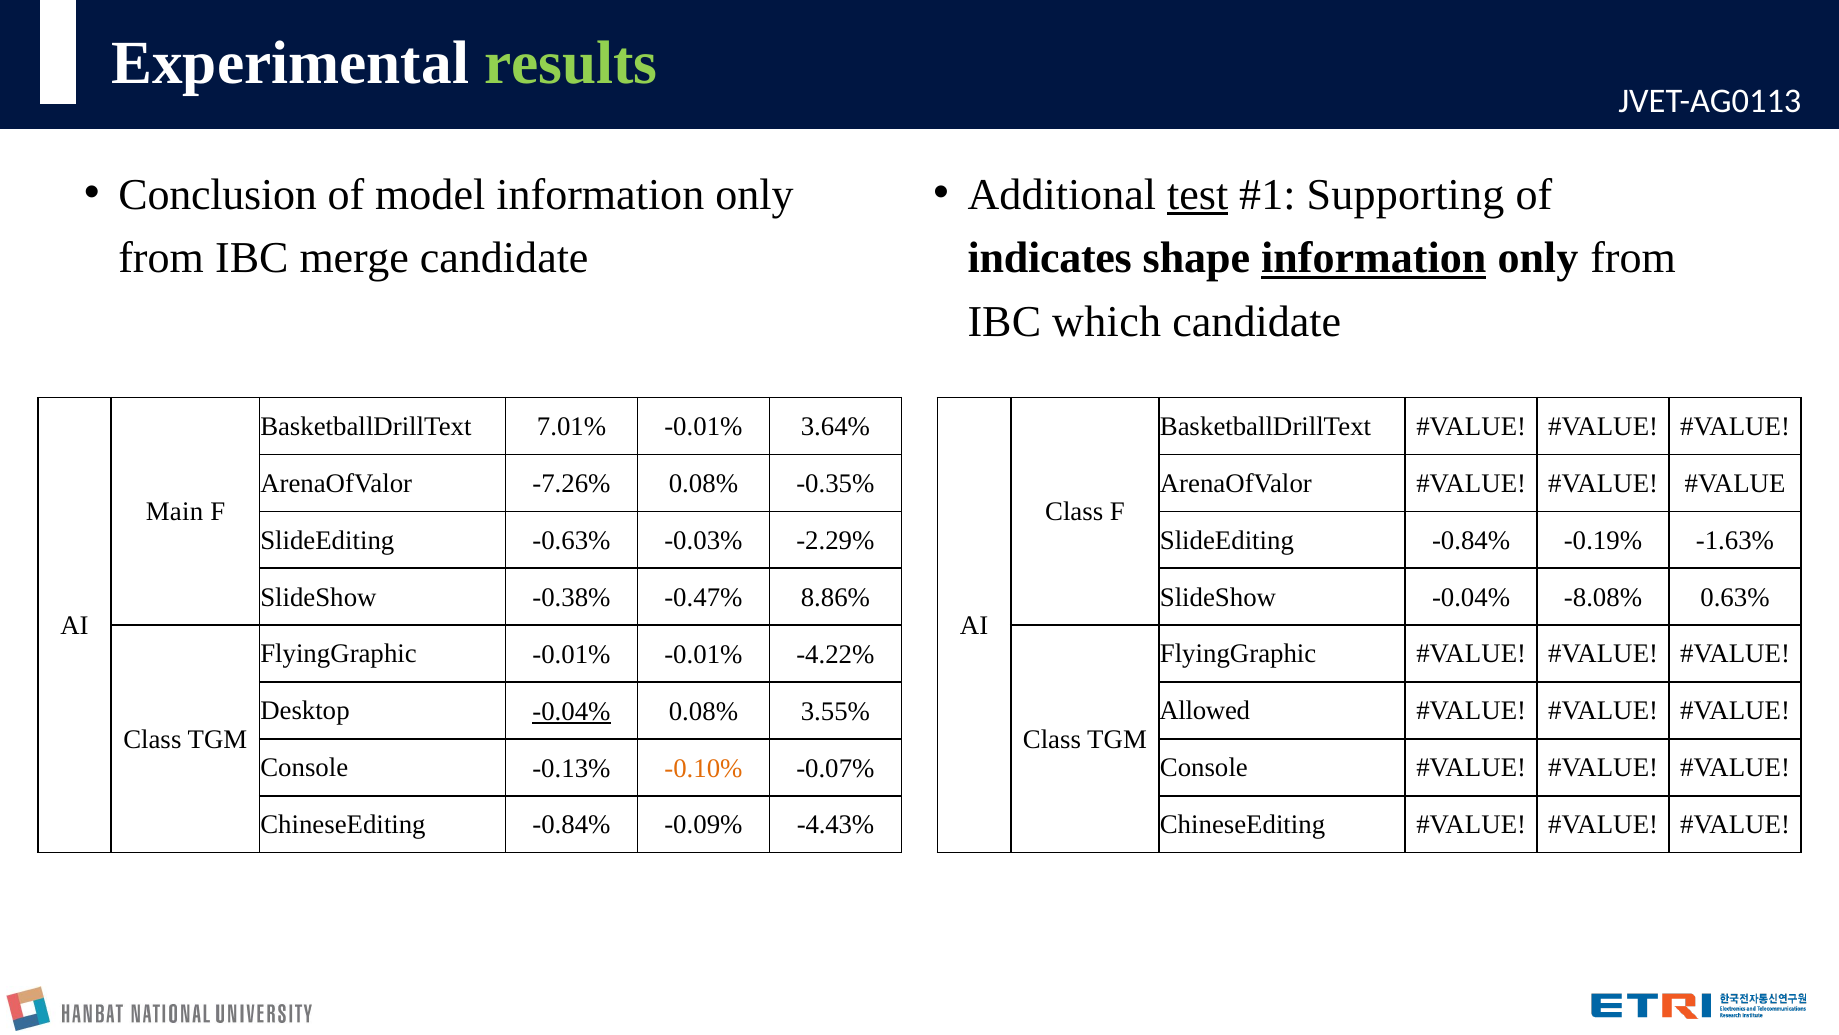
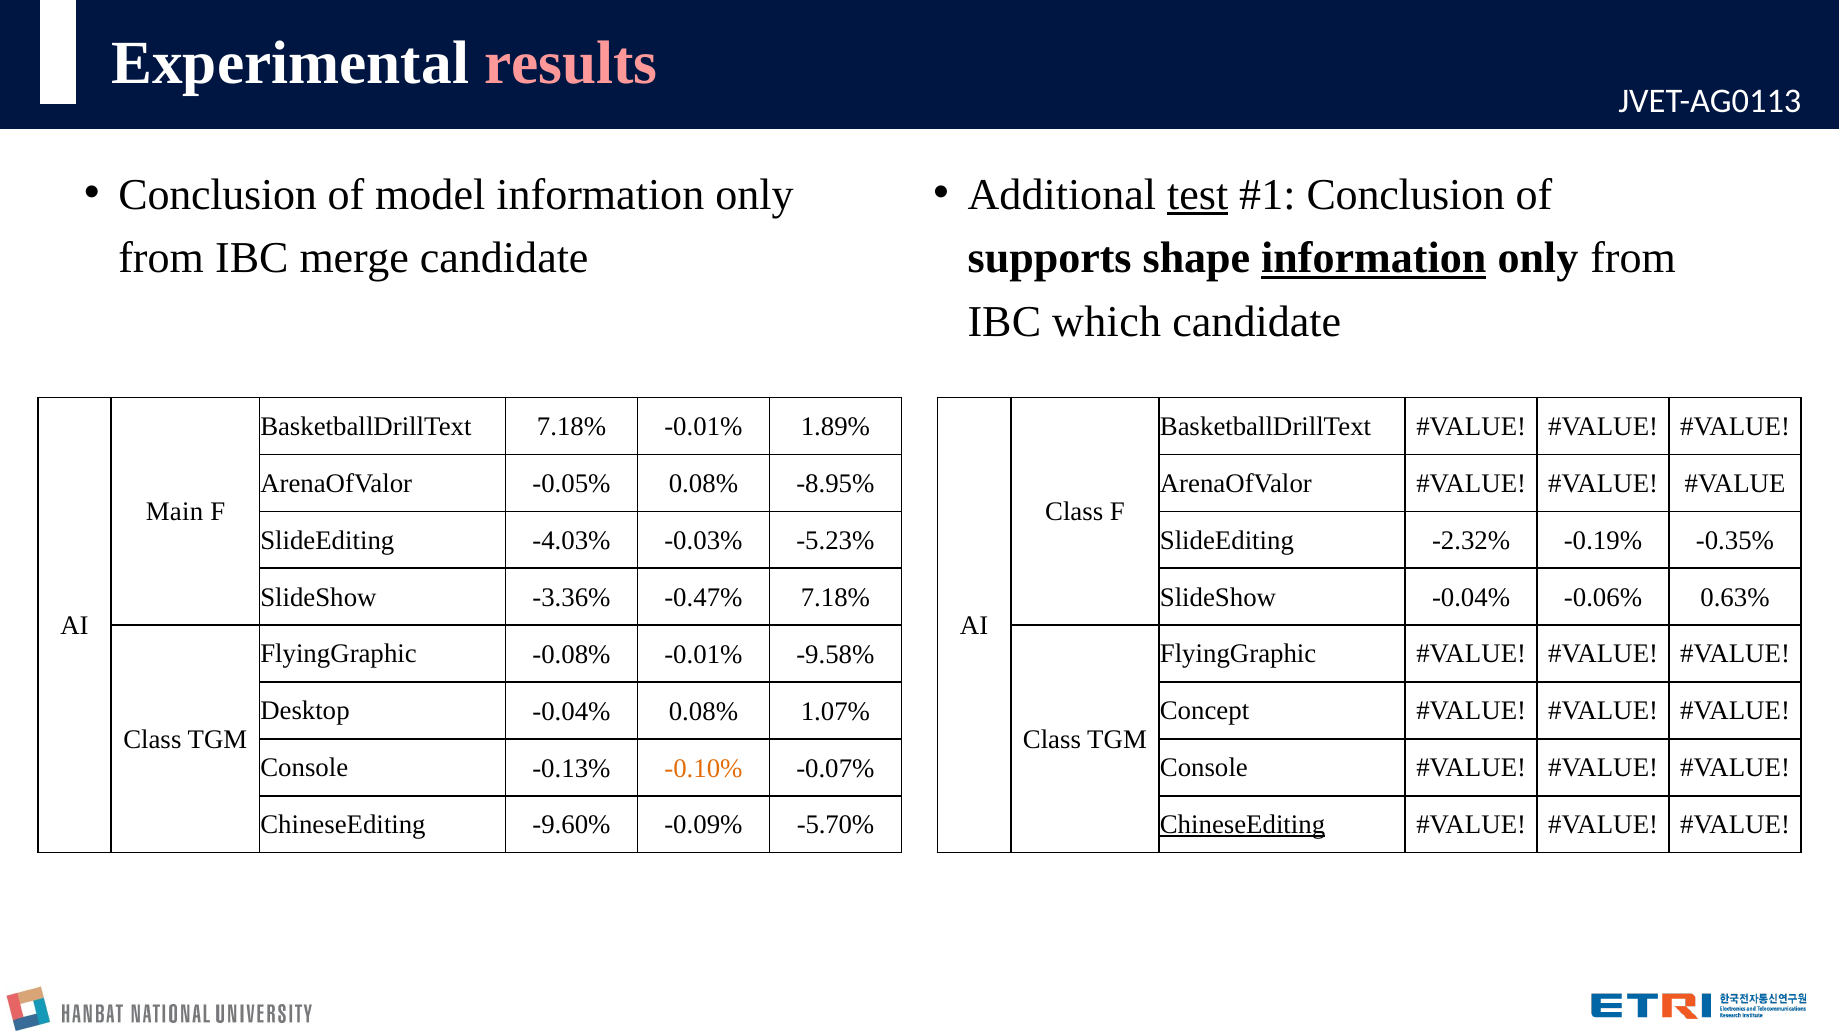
results colour: light green -> pink
Supporting at (1406, 195): Supporting -> Conclusion
indicates: indicates -> supports
BasketballDrillText 7.01%: 7.01% -> 7.18%
3.64%: 3.64% -> 1.89%
-7.26%: -7.26% -> -0.05%
-0.35%: -0.35% -> -8.95%
-0.63%: -0.63% -> -4.03%
-2.29%: -2.29% -> -5.23%
SlideEditing -0.84%: -0.84% -> -2.32%
-1.63%: -1.63% -> -0.35%
-0.38%: -0.38% -> -3.36%
-0.47% 8.86%: 8.86% -> 7.18%
-8.08%: -8.08% -> -0.06%
FlyingGraphic -0.01%: -0.01% -> -0.08%
-4.22%: -4.22% -> -9.58%
-0.04% at (572, 711) underline: present -> none
3.55%: 3.55% -> 1.07%
Allowed: Allowed -> Concept
ChineseEditing -0.84%: -0.84% -> -9.60%
-4.43%: -4.43% -> -5.70%
ChineseEditing at (1243, 824) underline: none -> present
